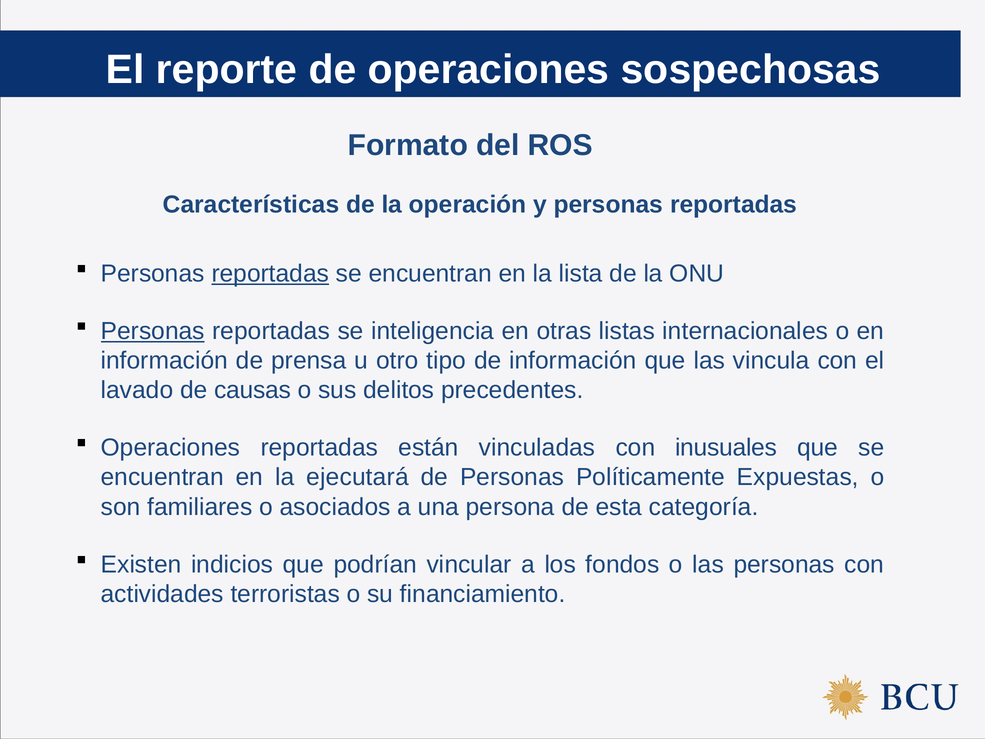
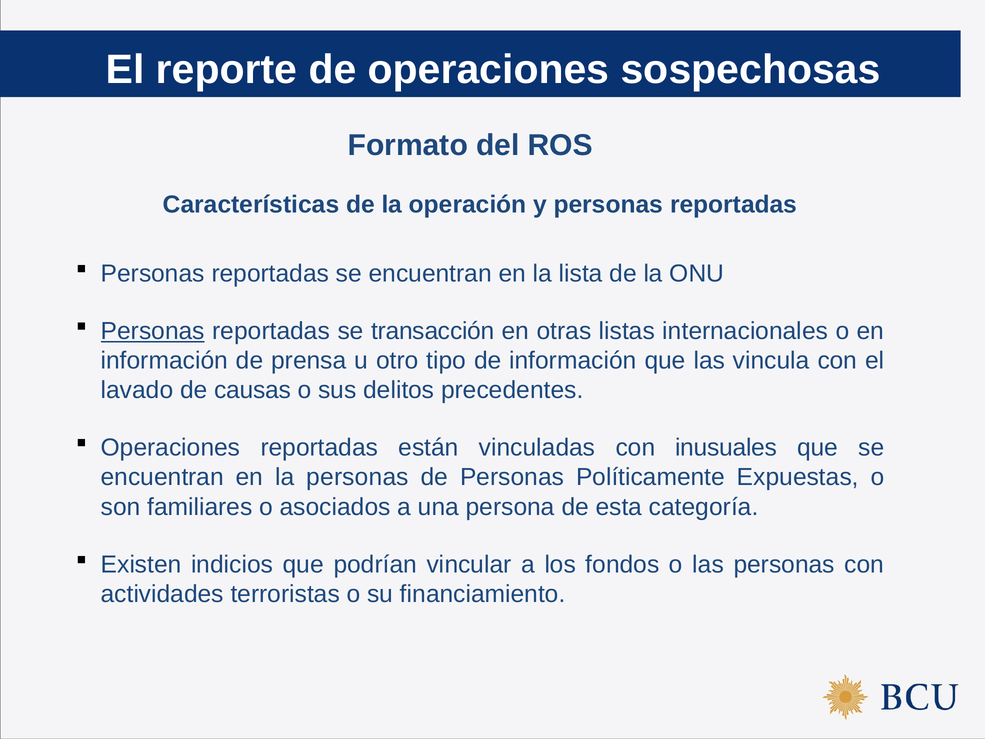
reportadas at (270, 274) underline: present -> none
inteligencia: inteligencia -> transacción
la ejecutará: ejecutará -> personas
